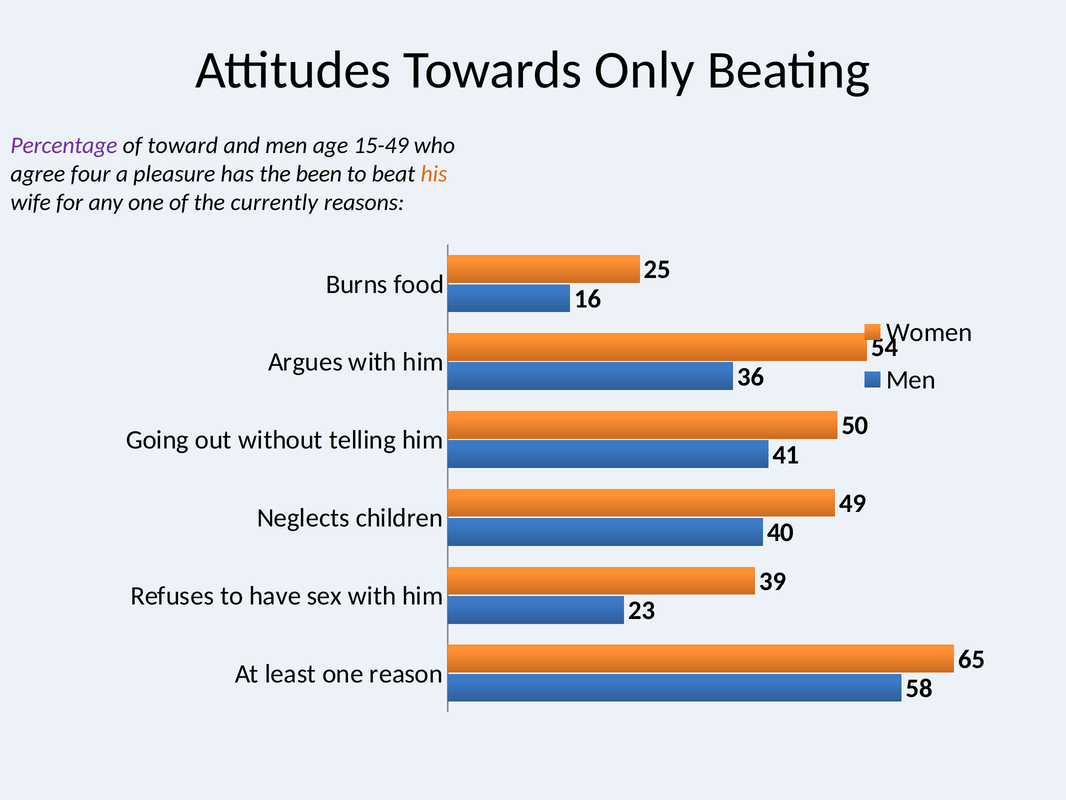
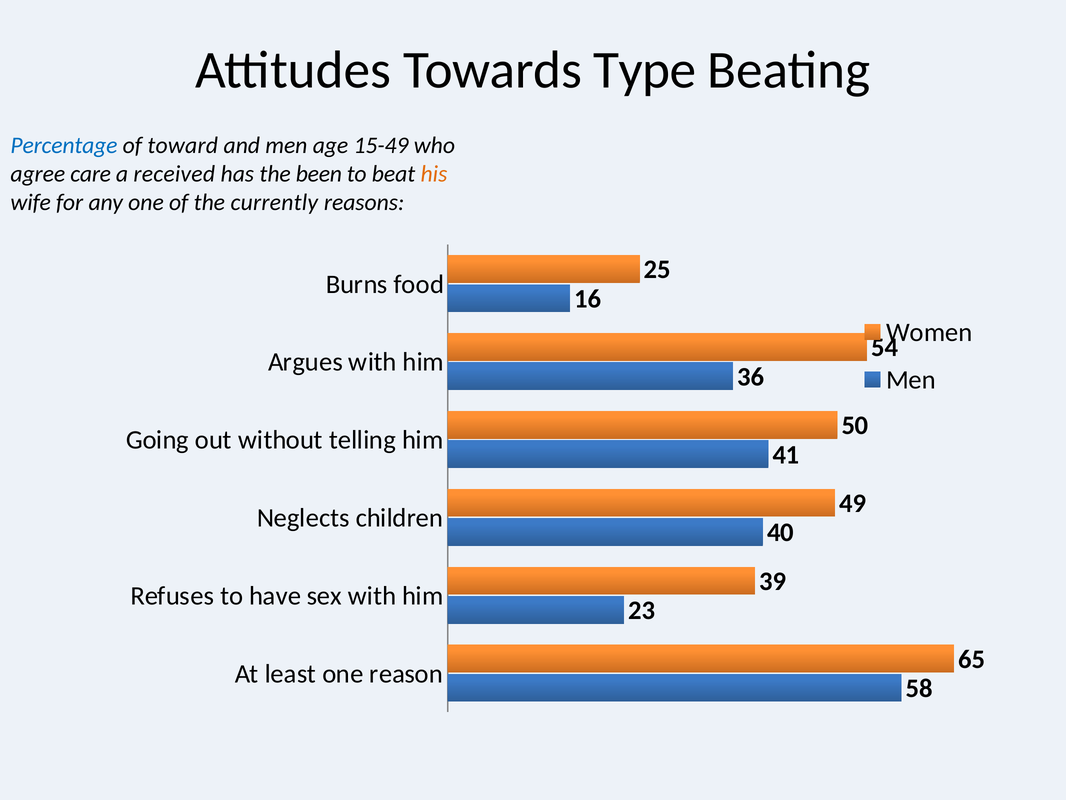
Only: Only -> Type
Percentage colour: purple -> blue
four: four -> care
pleasure: pleasure -> received
